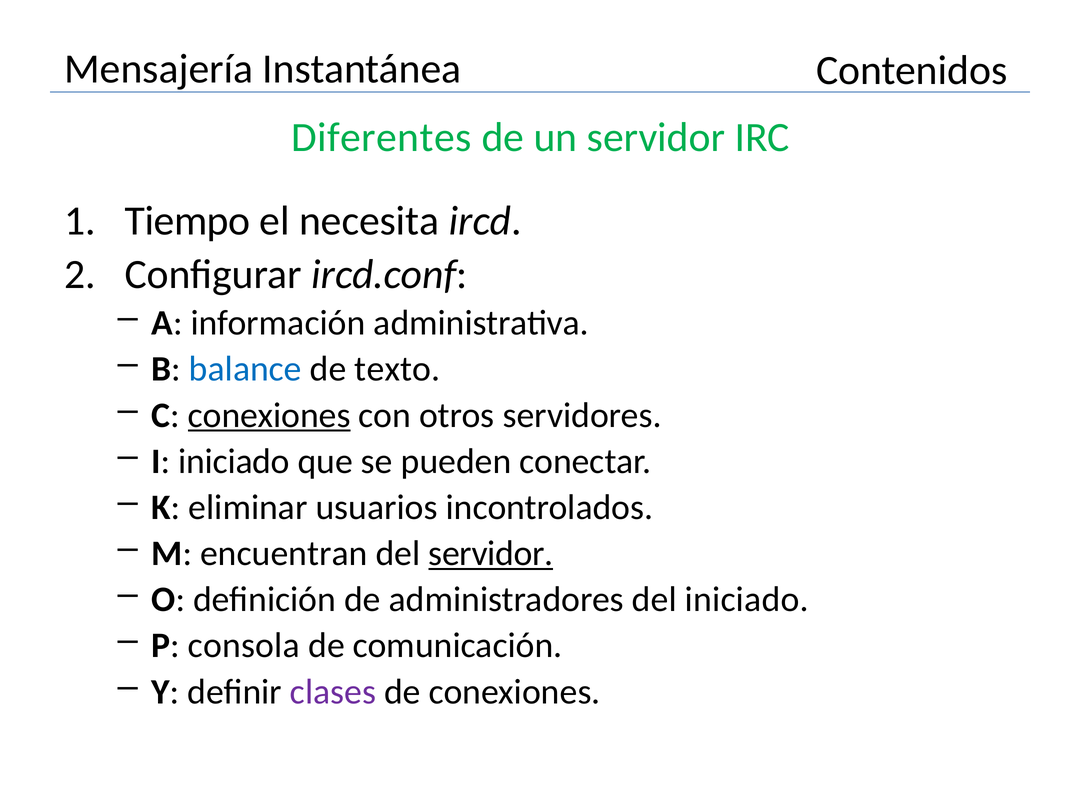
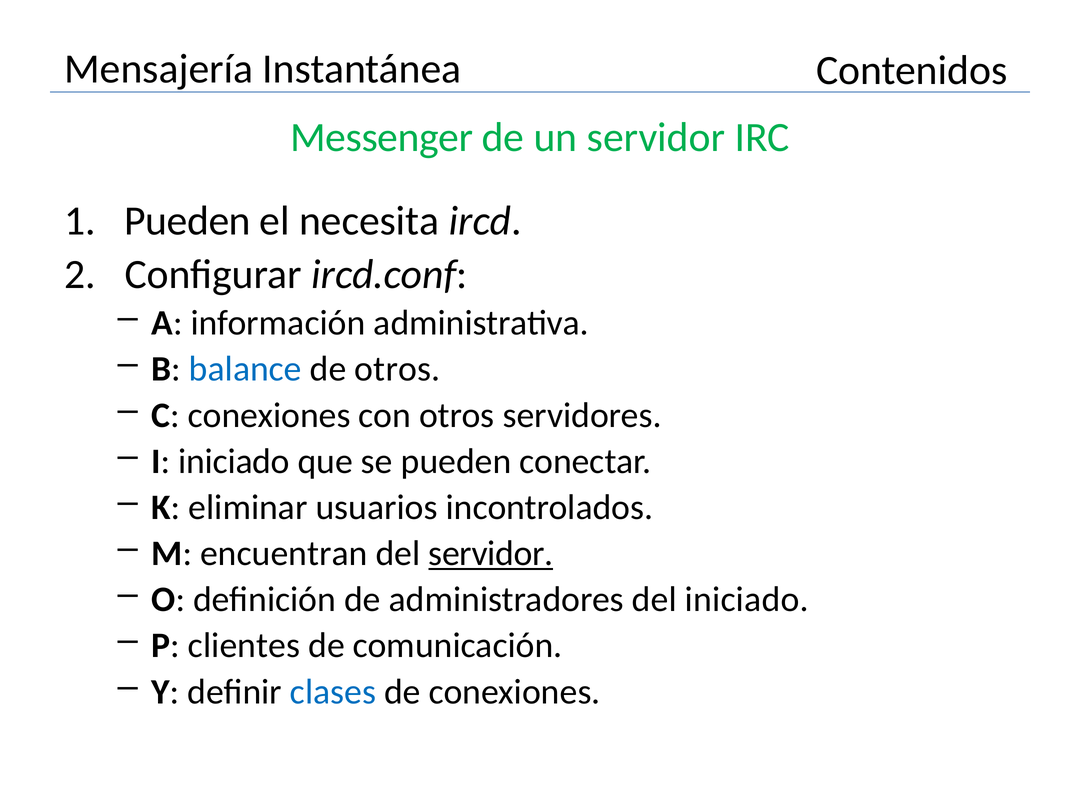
Diferentes: Diferentes -> Messenger
Tiempo at (188, 221): Tiempo -> Pueden
de texto: texto -> otros
conexiones at (269, 415) underline: present -> none
consola: consola -> clientes
clases colour: purple -> blue
